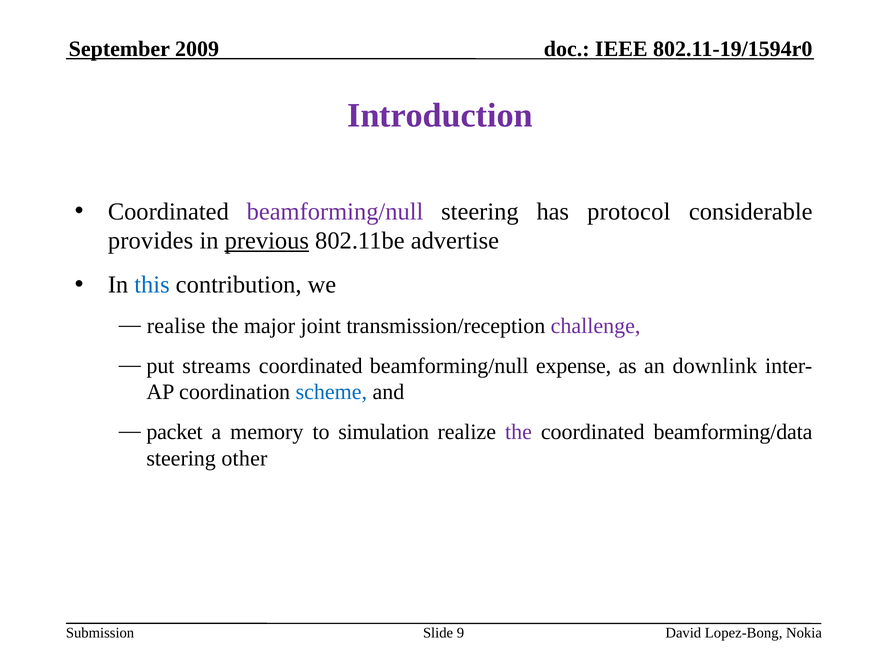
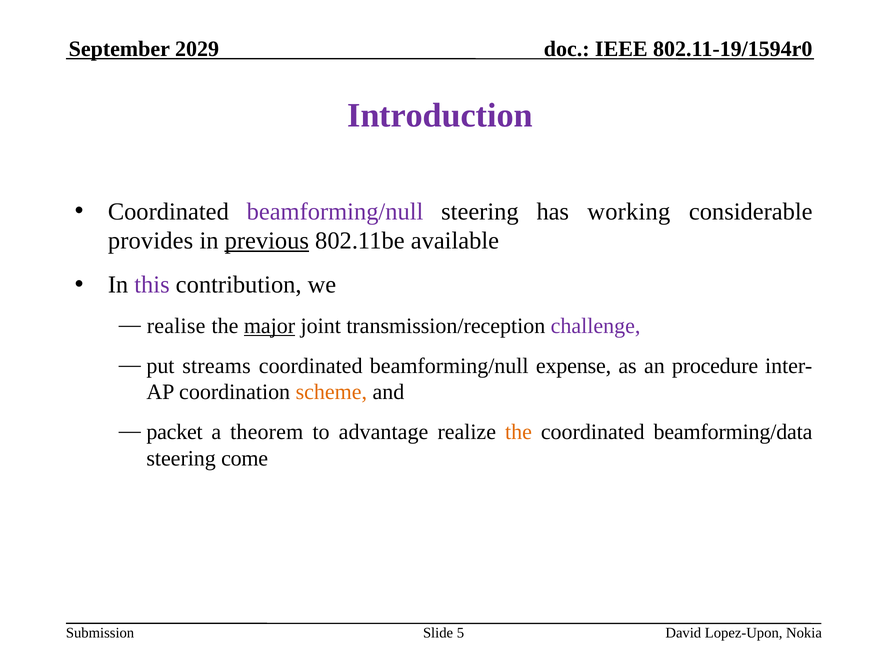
2009: 2009 -> 2029
protocol: protocol -> working
advertise: advertise -> available
this colour: blue -> purple
major underline: none -> present
downlink: downlink -> procedure
scheme colour: blue -> orange
memory: memory -> theorem
simulation: simulation -> advantage
the at (518, 432) colour: purple -> orange
other: other -> come
9: 9 -> 5
Lopez-Bong: Lopez-Bong -> Lopez-Upon
